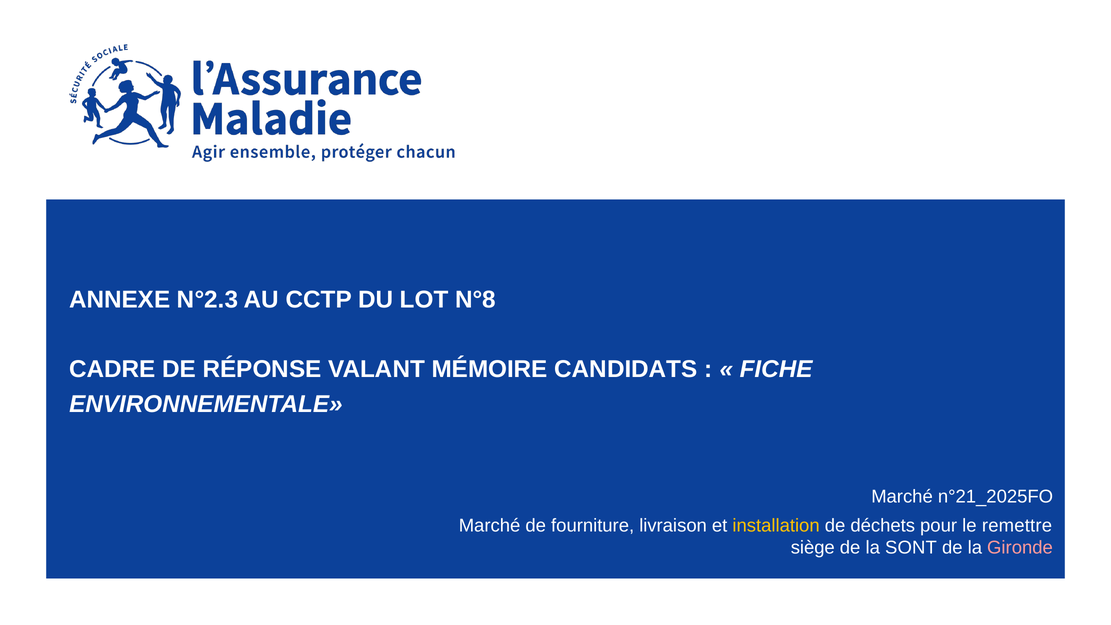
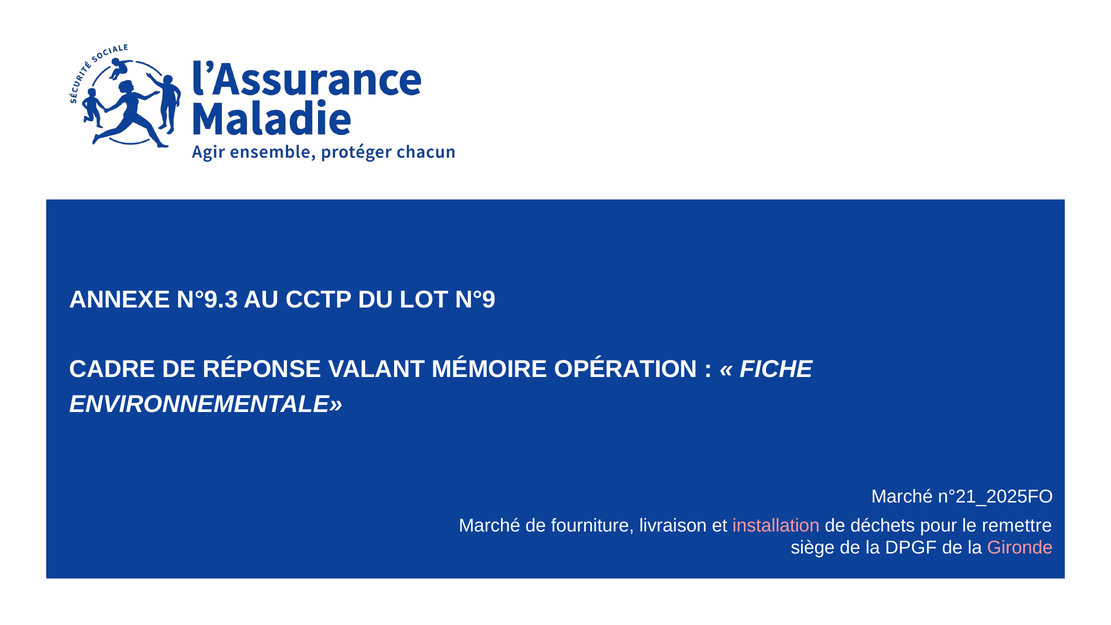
N°2.3: N°2.3 -> N°9.3
N°8: N°8 -> N°9
CANDIDATS: CANDIDATS -> OPÉRATION
installation colour: yellow -> pink
SONT: SONT -> DPGF
